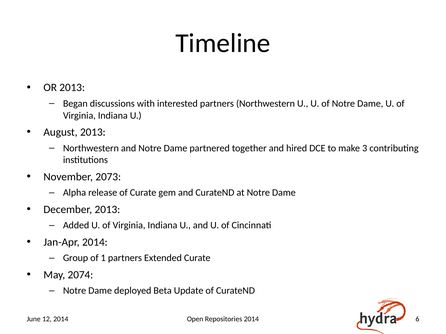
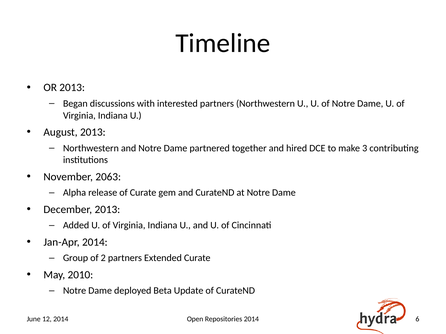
2073: 2073 -> 2063
1: 1 -> 2
2074: 2074 -> 2010
